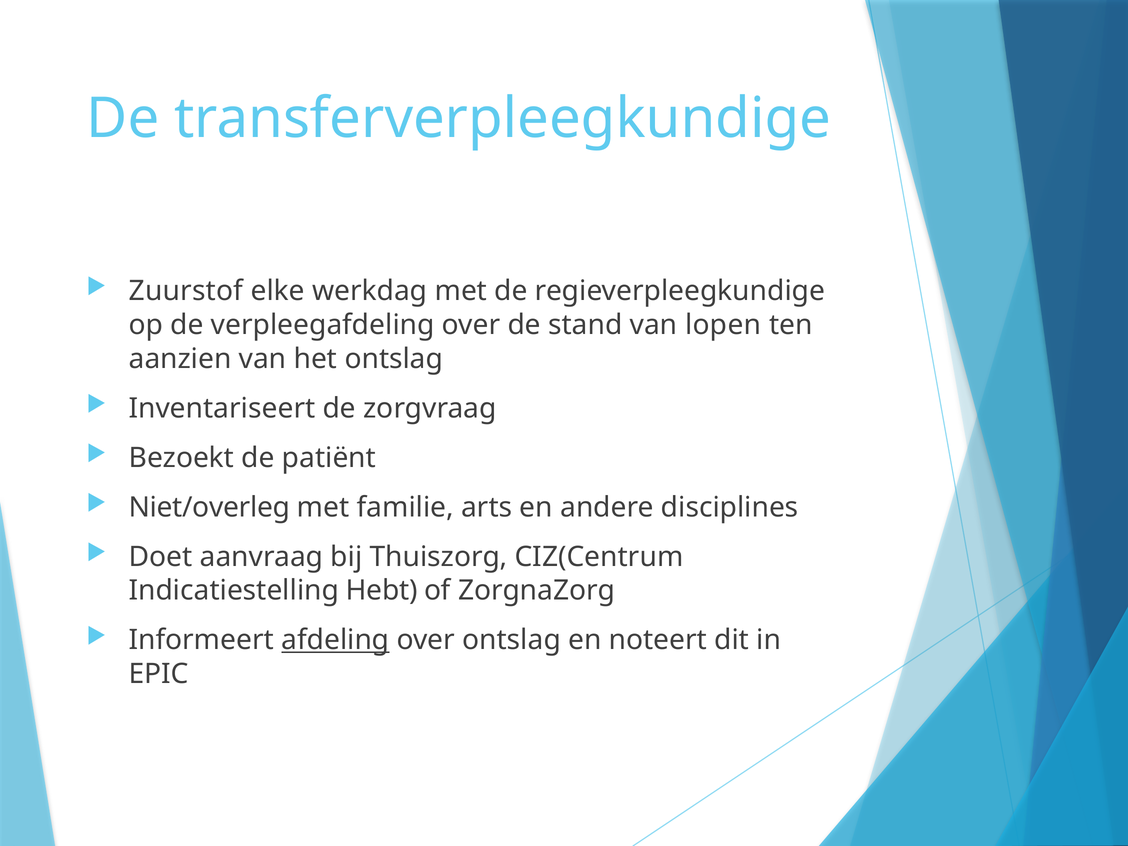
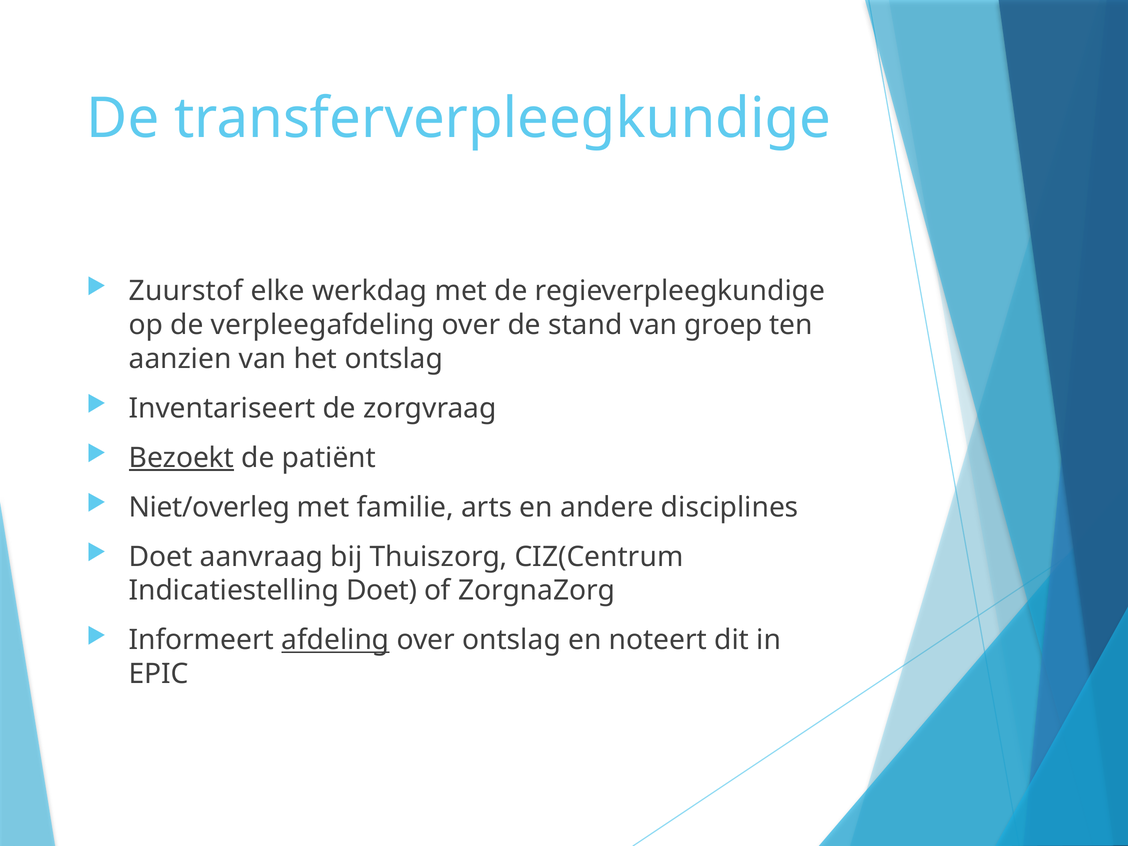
lopen: lopen -> groep
Bezoekt underline: none -> present
Indicatiestelling Hebt: Hebt -> Doet
